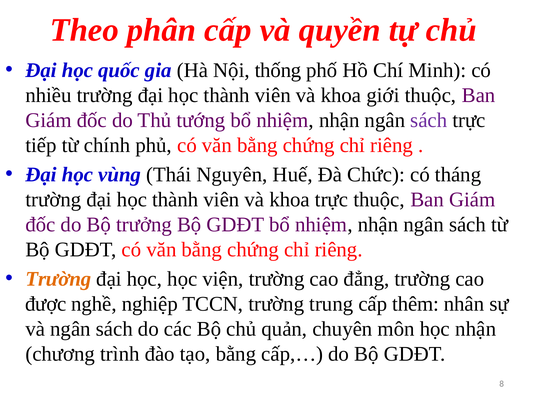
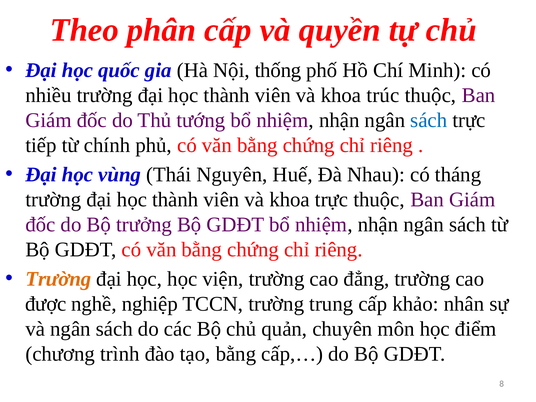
giới: giới -> trúc
sách at (429, 120) colour: purple -> blue
Chức: Chức -> Nhau
thêm: thêm -> khảo
học nhận: nhận -> điểm
